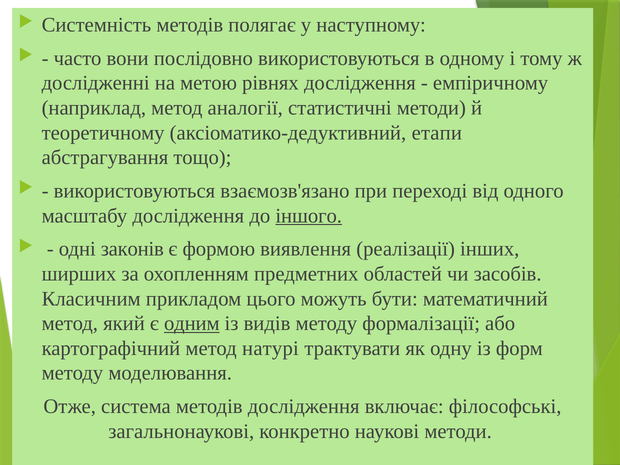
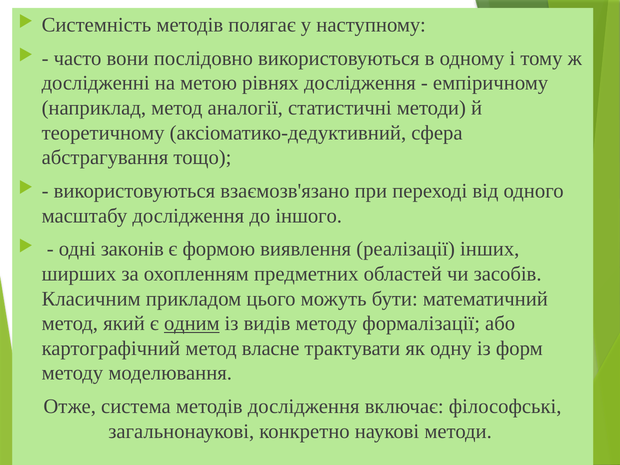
етапи: етапи -> сфера
іншого underline: present -> none
натурі: натурі -> власне
